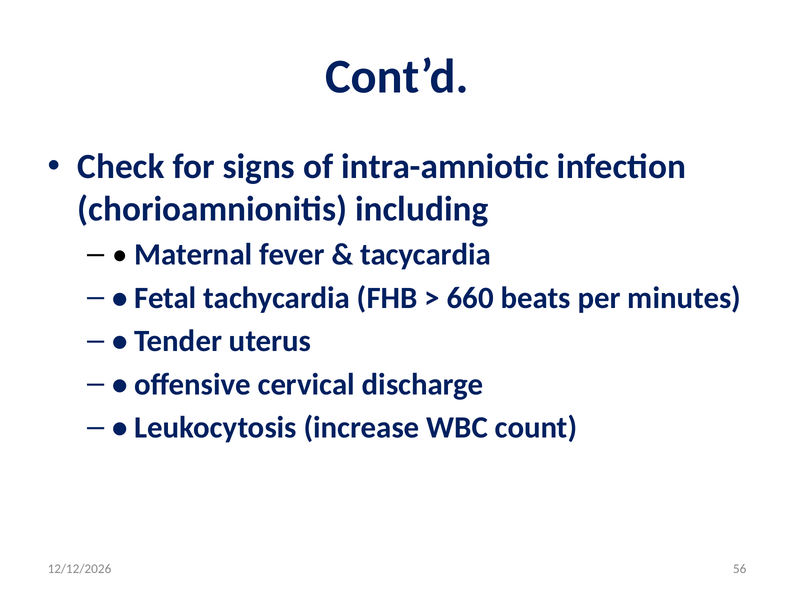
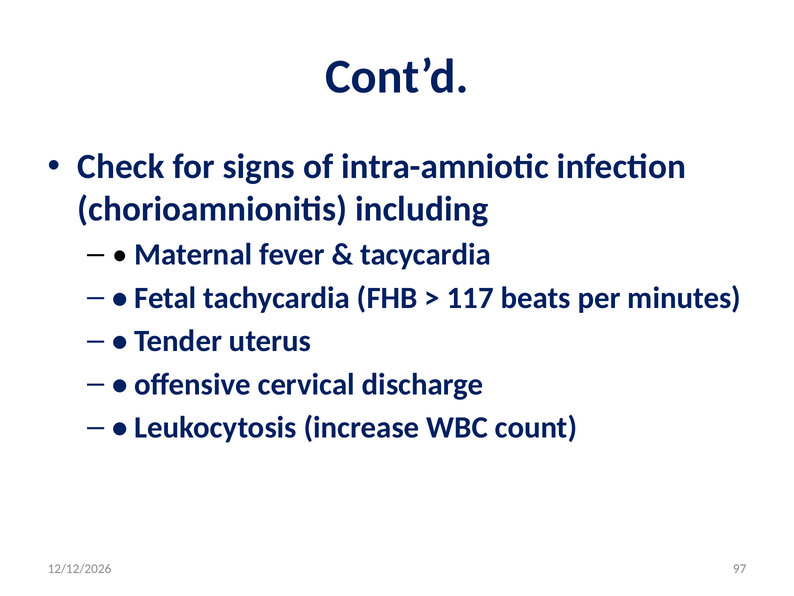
660: 660 -> 117
56: 56 -> 97
